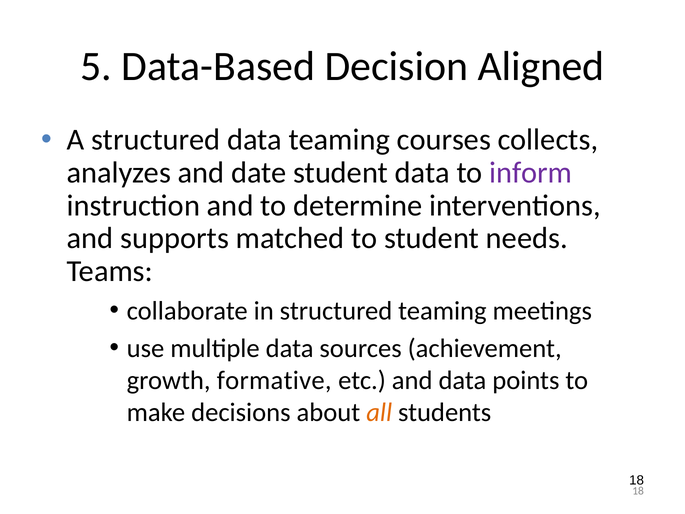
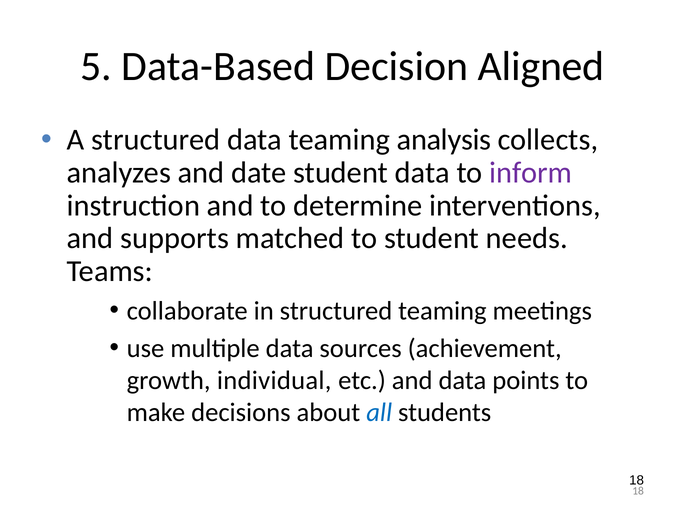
courses: courses -> analysis
formative: formative -> individual
all colour: orange -> blue
